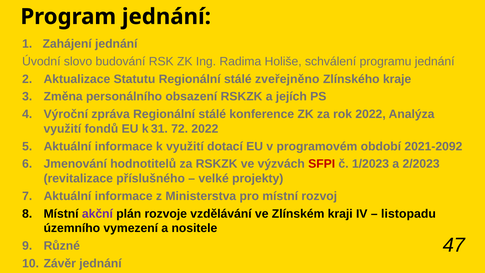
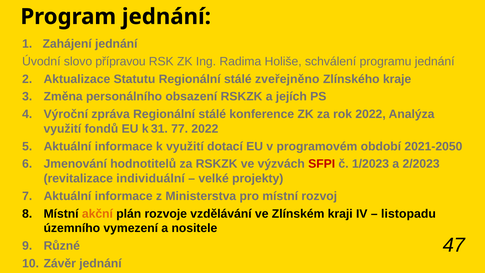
budování: budování -> přípravou
72: 72 -> 77
2021-2092: 2021-2092 -> 2021-2050
příslušného: příslušného -> individuální
akční colour: purple -> orange
